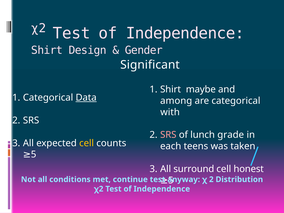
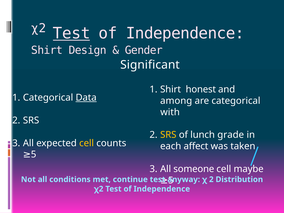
Test at (72, 33) underline: none -> present
maybe: maybe -> honest
SRS at (168, 135) colour: pink -> yellow
teens: teens -> affect
surround: surround -> someone
honest: honest -> maybe
